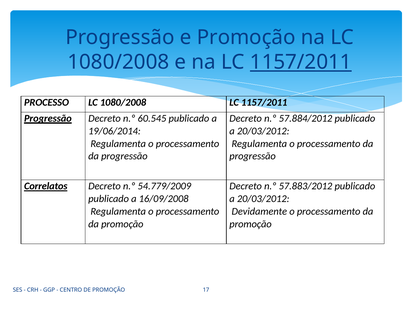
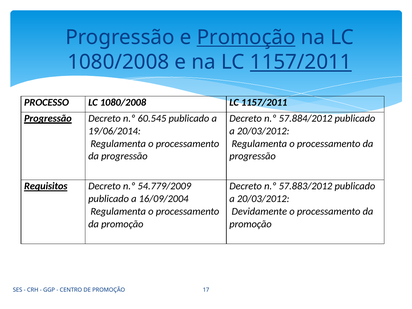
Promoção at (246, 37) underline: none -> present
Correlatos: Correlatos -> Requisitos
16/09/2008: 16/09/2008 -> 16/09/2004
